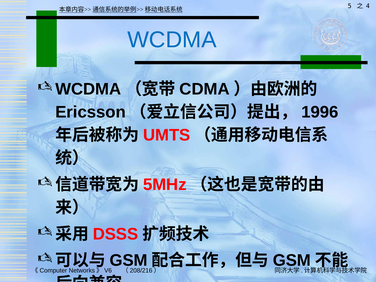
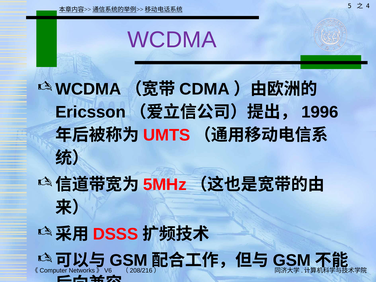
WCDMA colour: blue -> purple
